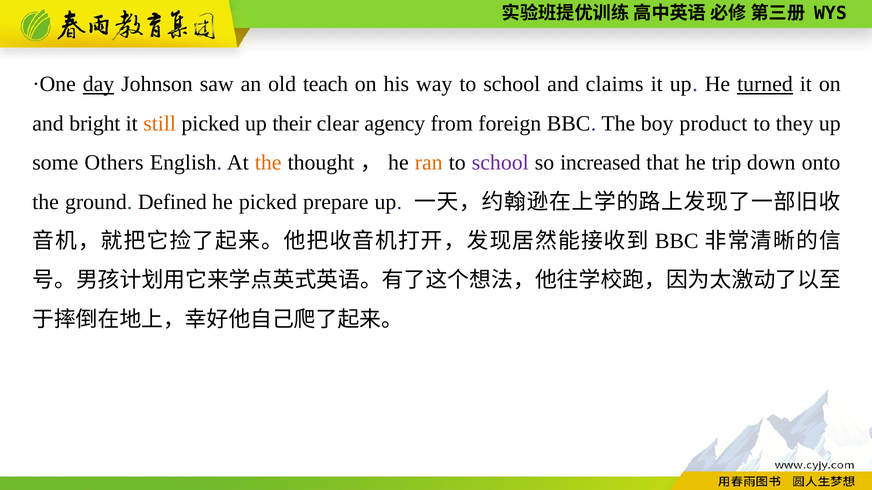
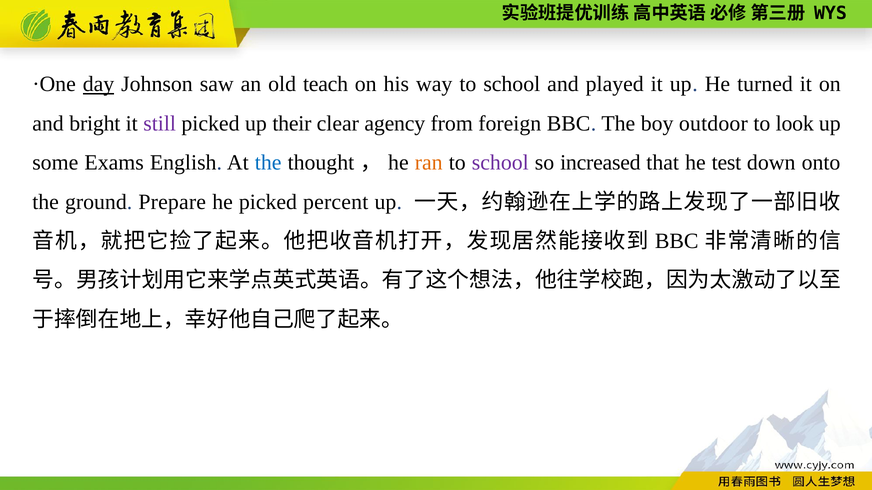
claims: claims -> played
turned underline: present -> none
still colour: orange -> purple
product: product -> outdoor
they: they -> look
Others: Others -> Exams
the at (268, 163) colour: orange -> blue
trip: trip -> test
Defined: Defined -> Prepare
prepare: prepare -> percent
